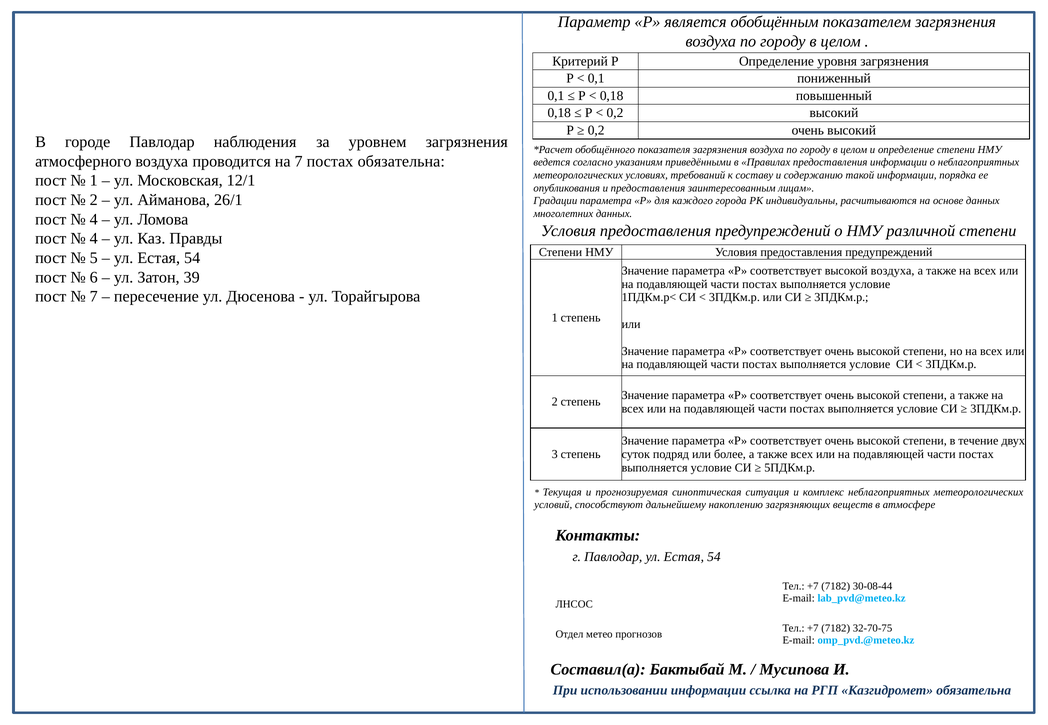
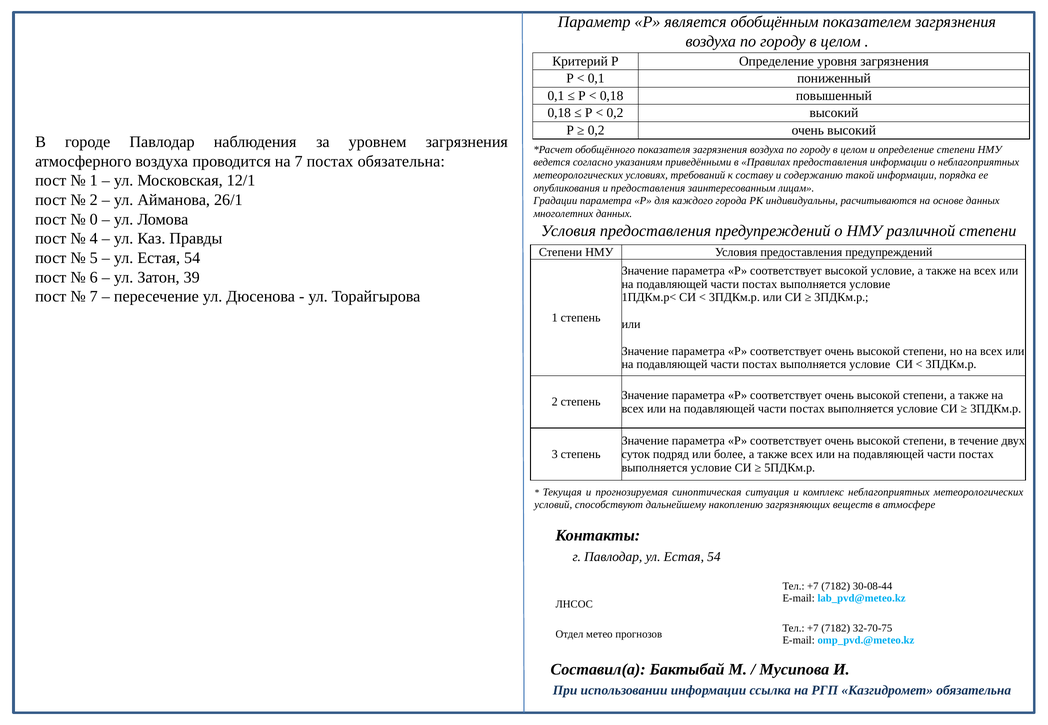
4 at (94, 220): 4 -> 0
высокой воздуха: воздуха -> условие
